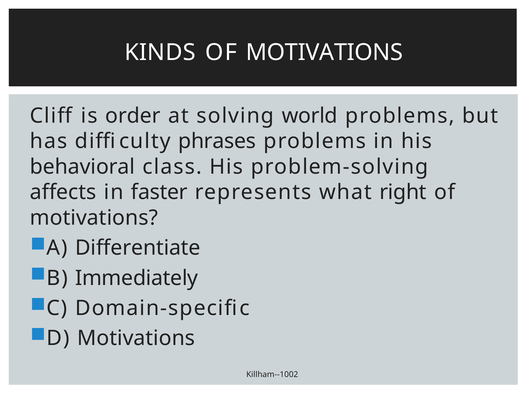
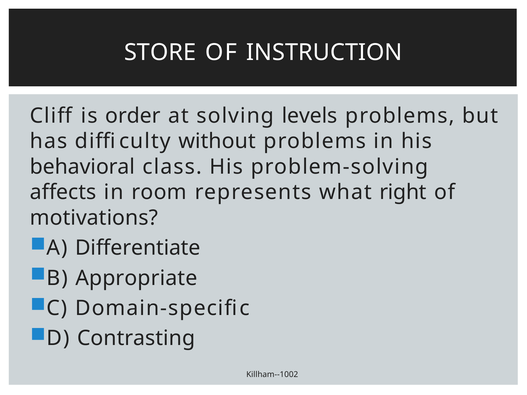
KINDS: KINDS -> STORE
MOTIVATIONS at (324, 53): MOTIVATIONS -> INSTRUCTION
world: world -> levels
phrases: phrases -> without
faster: faster -> room
Immediately: Immediately -> Appropriate
D Motivations: Motivations -> Contrasting
